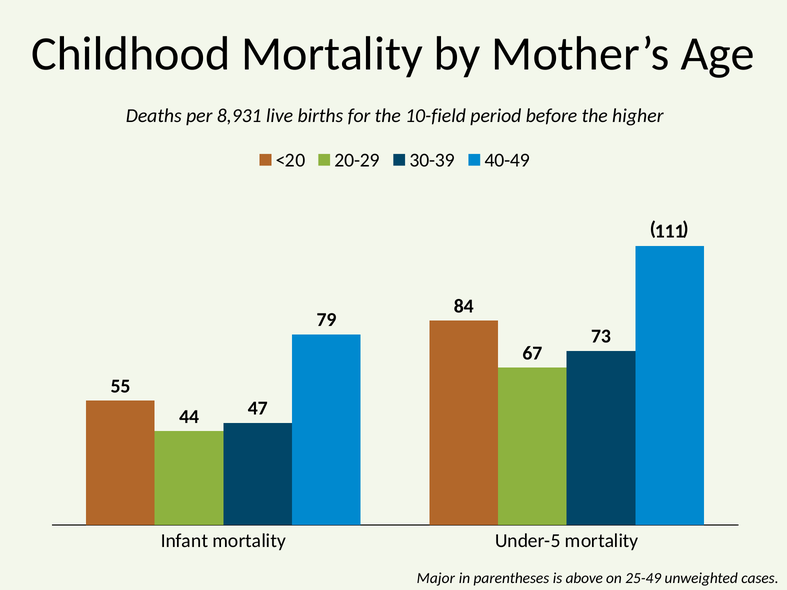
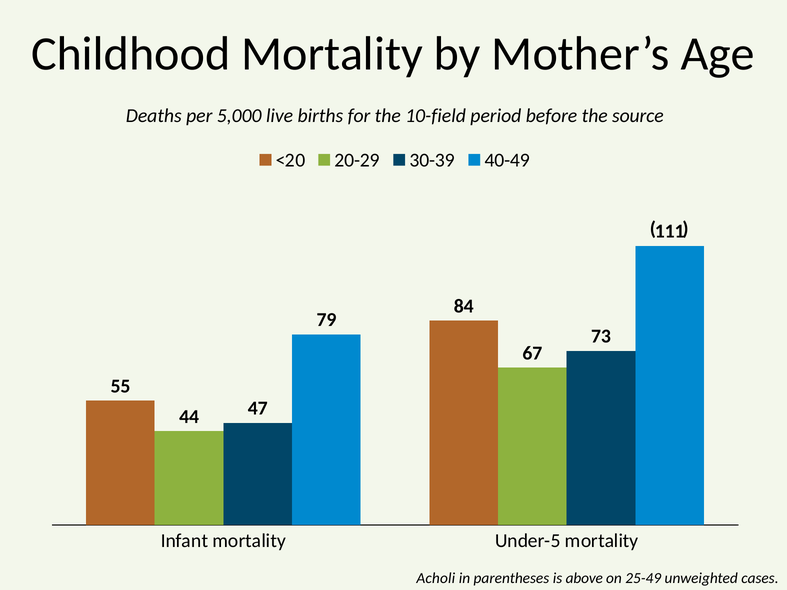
8,931: 8,931 -> 5,000
higher: higher -> source
Major: Major -> Acholi
